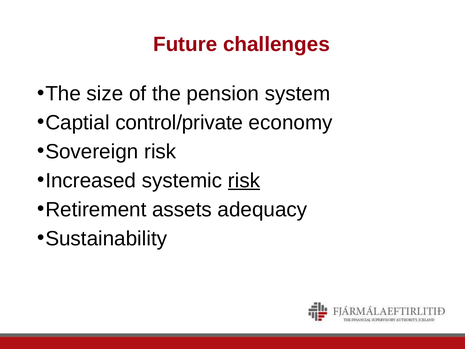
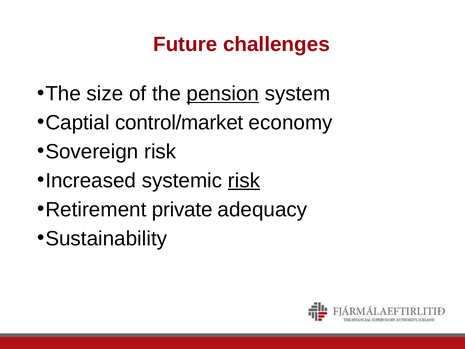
pension underline: none -> present
control/private: control/private -> control/market
assets: assets -> private
